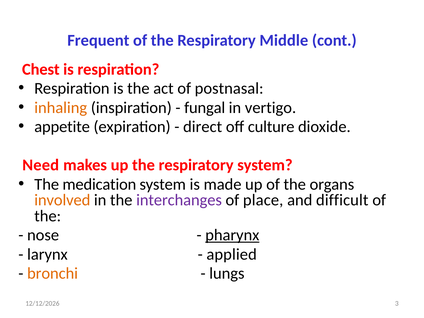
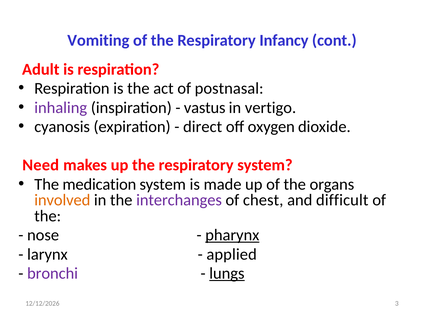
Frequent: Frequent -> Vomiting
Middle: Middle -> Infancy
Chest: Chest -> Adult
inhaling colour: orange -> purple
fungal: fungal -> vastus
appetite: appetite -> cyanosis
culture: culture -> oxygen
place: place -> chest
bronchi colour: orange -> purple
lungs underline: none -> present
